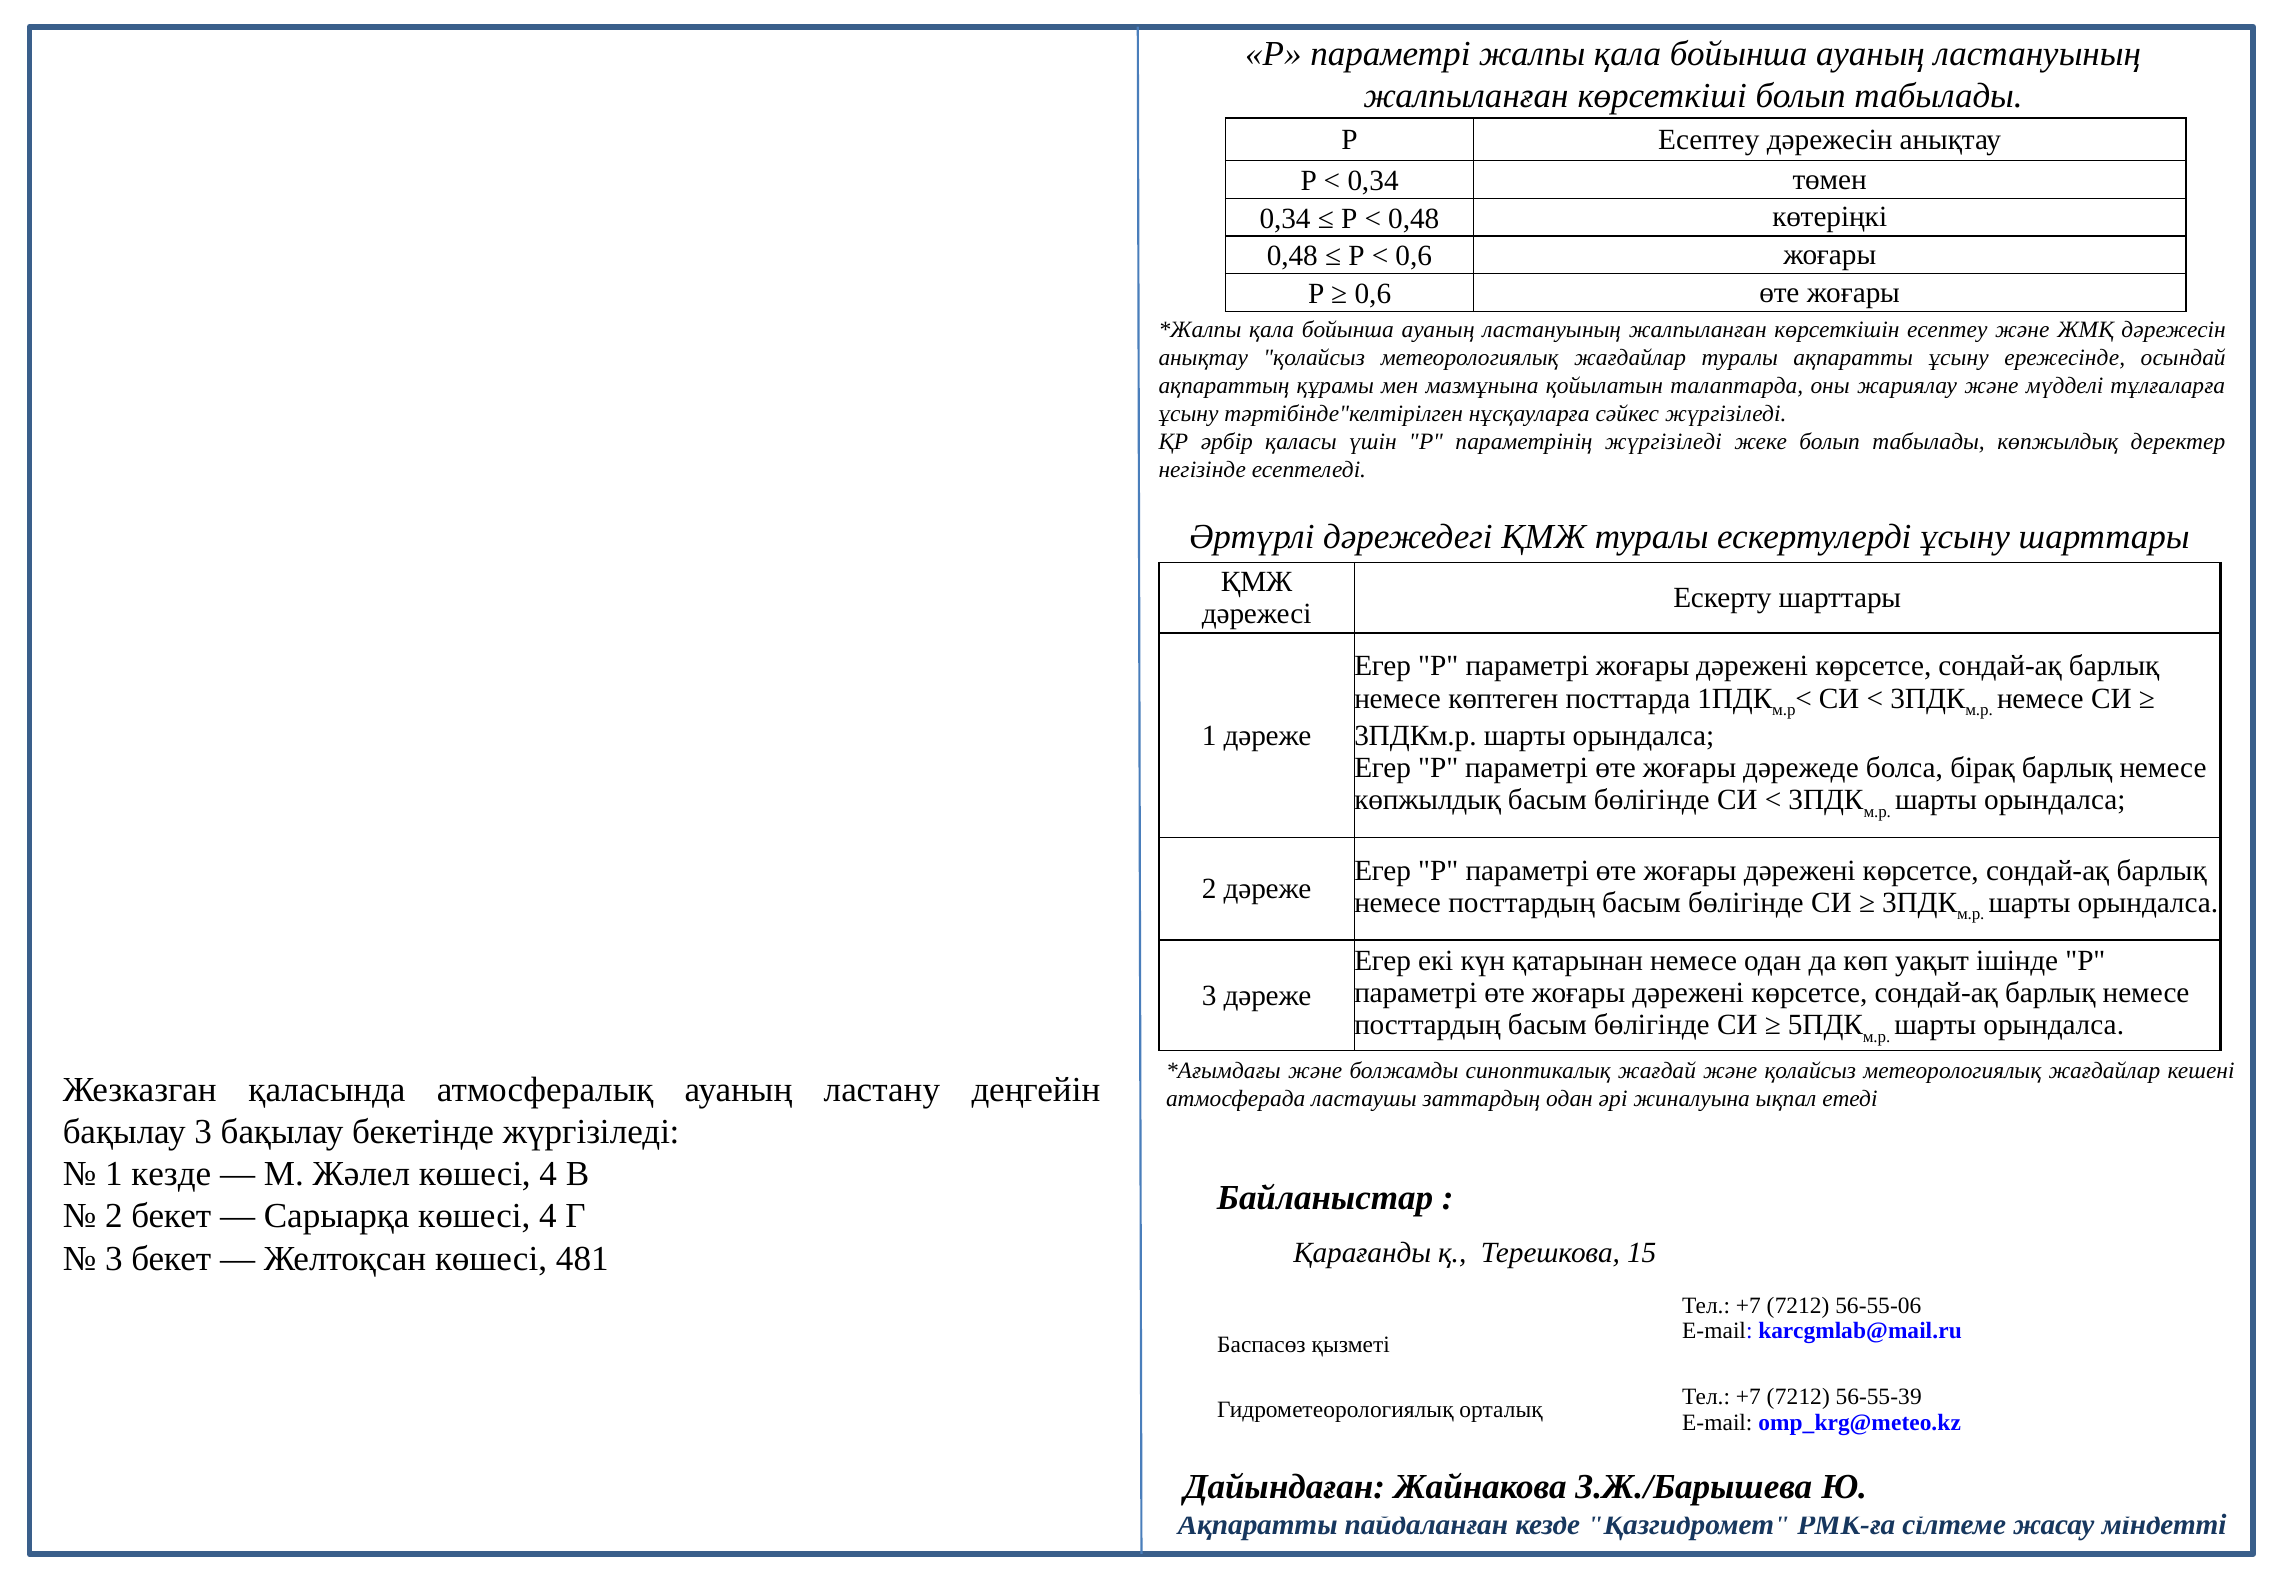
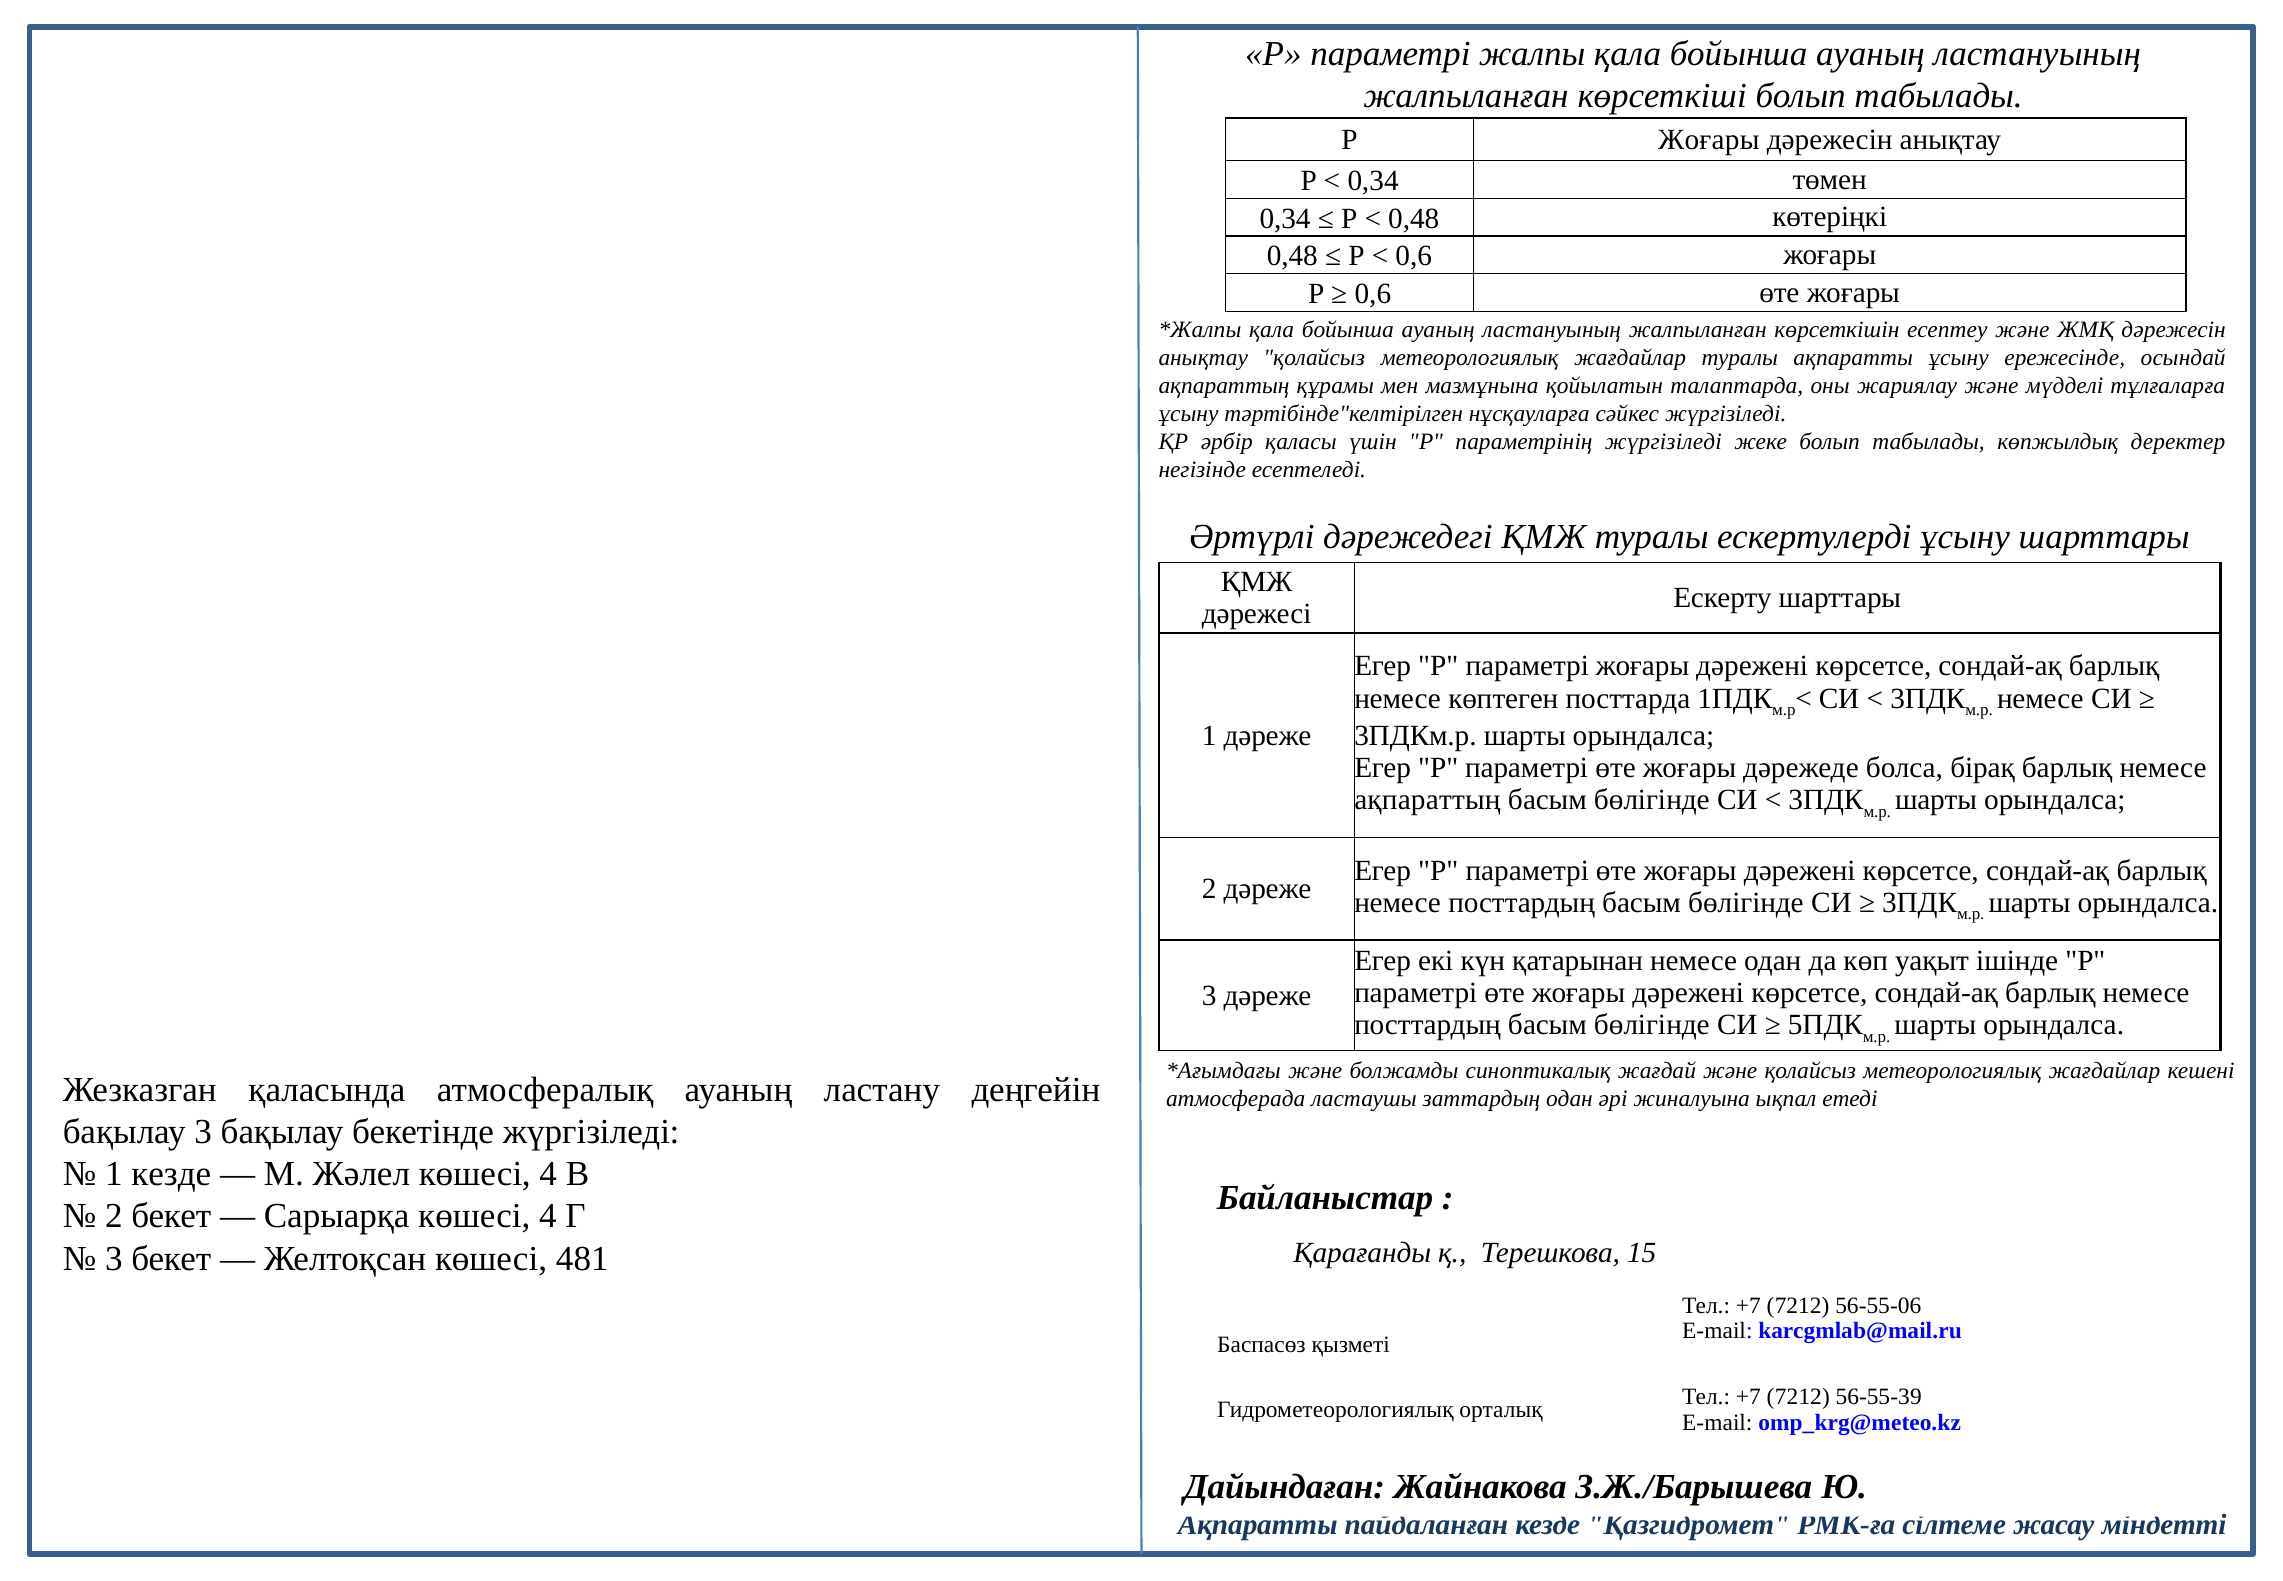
Р Есептеу: Есептеу -> Жоғары
көпжылдық at (1428, 800): көпжылдық -> ақпараттың
